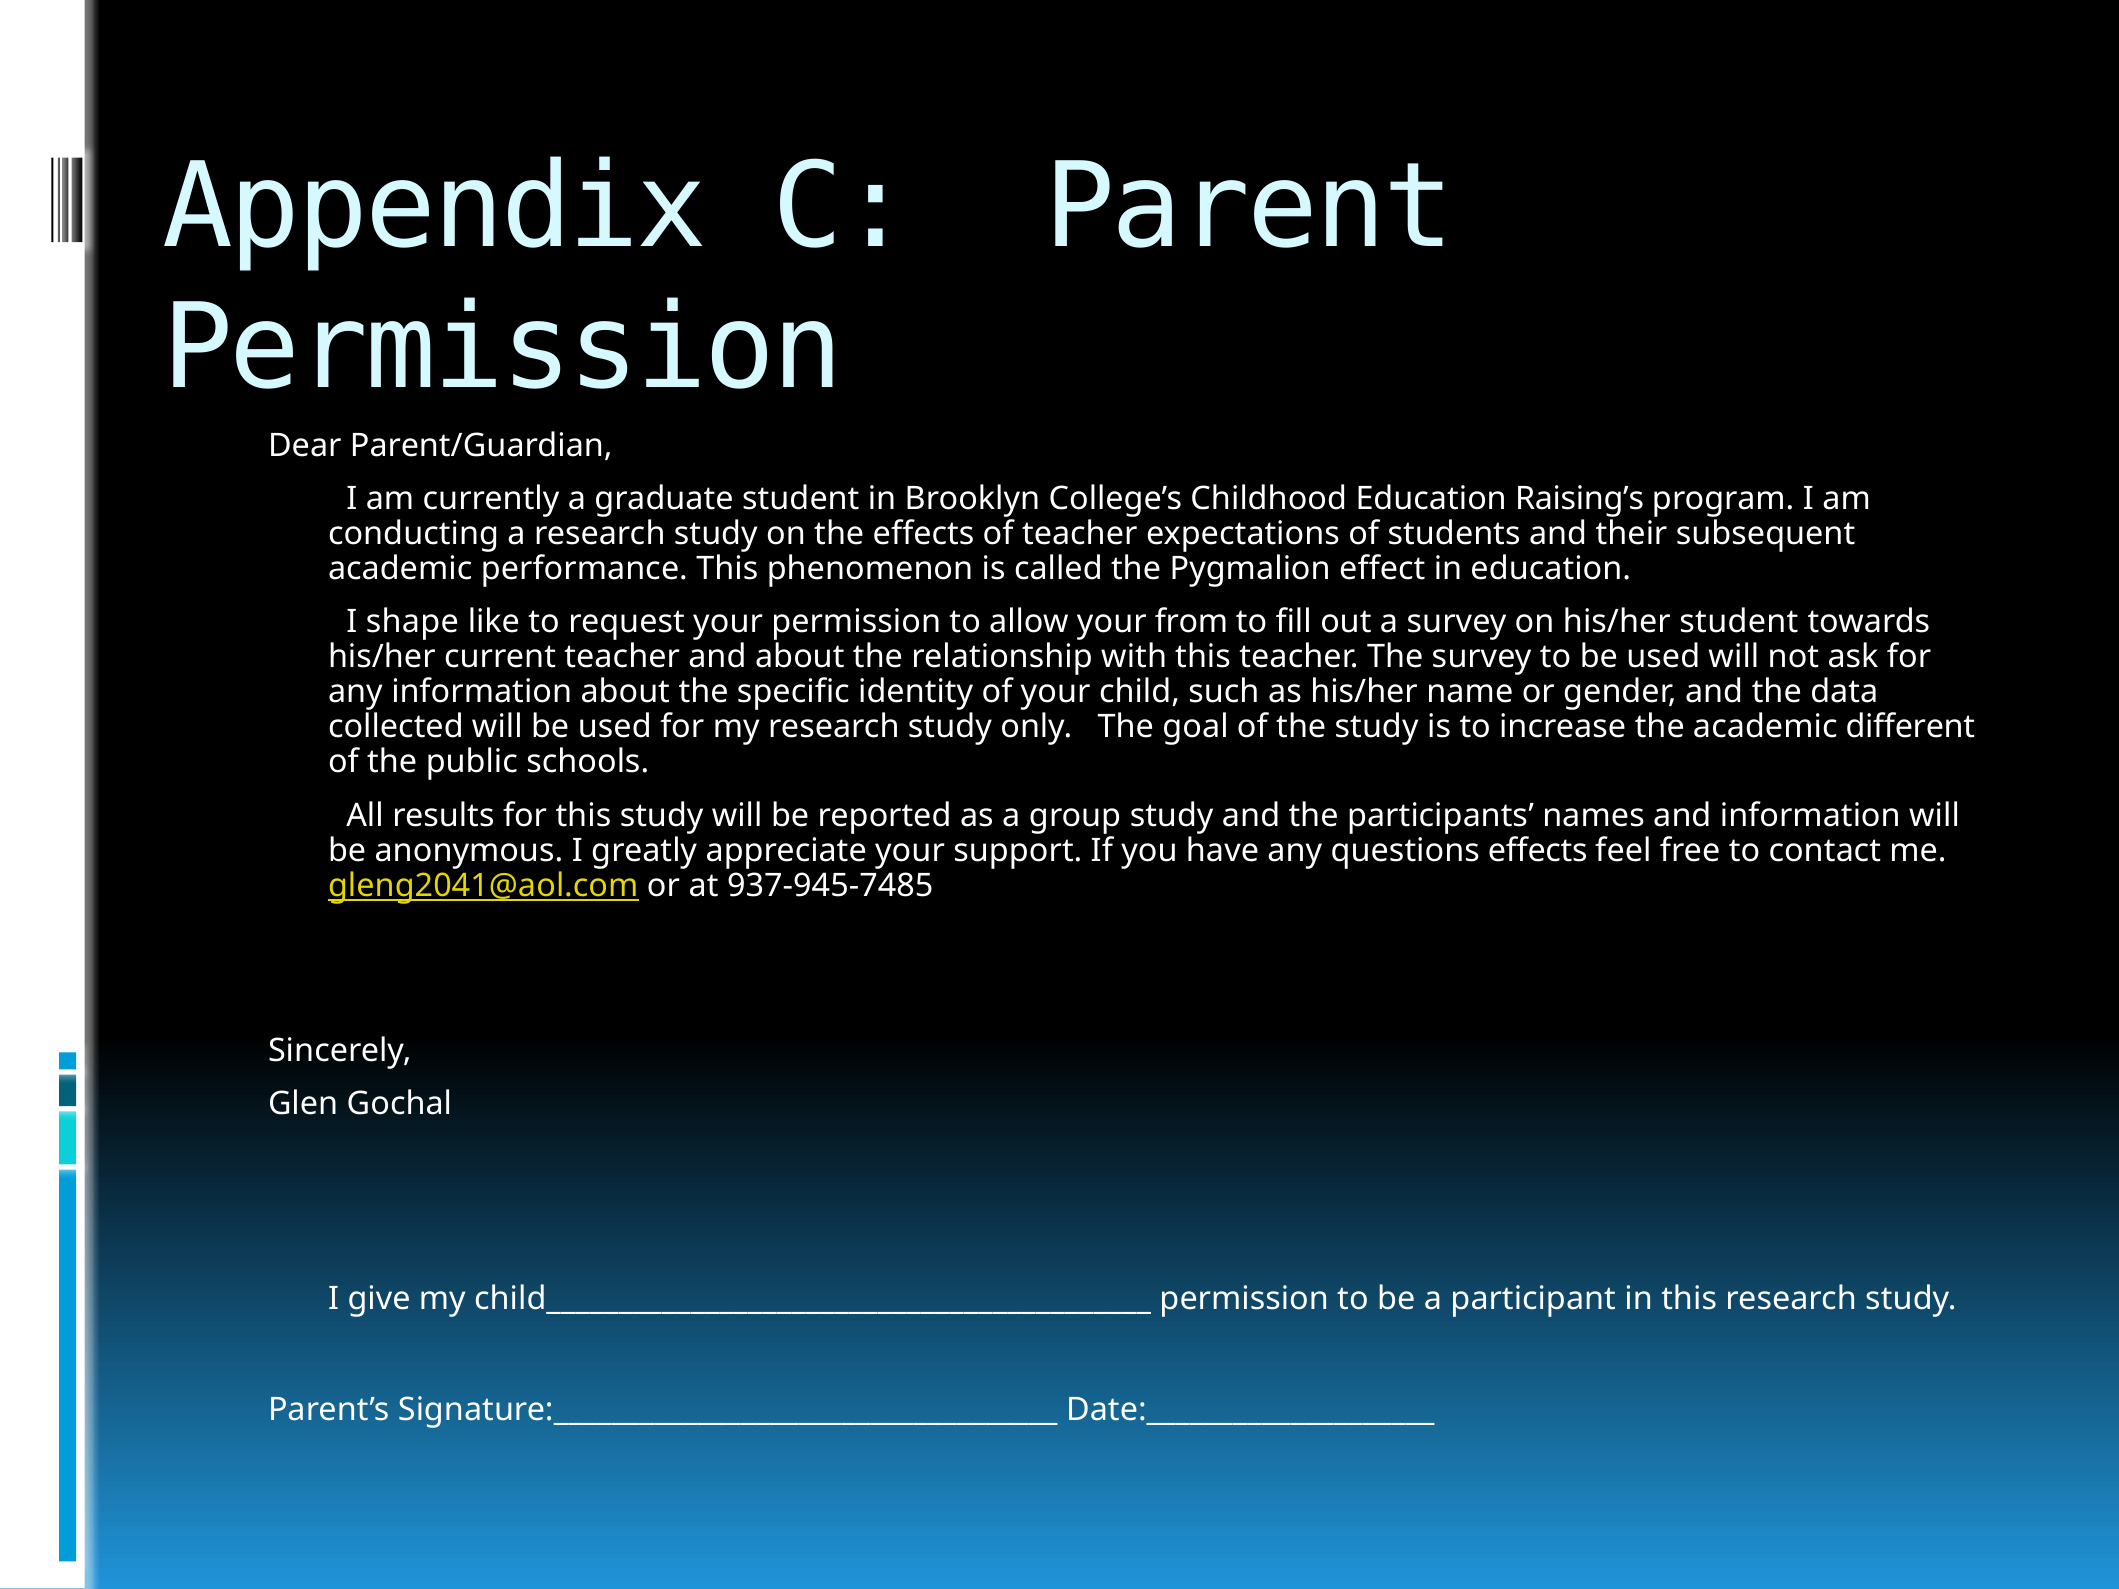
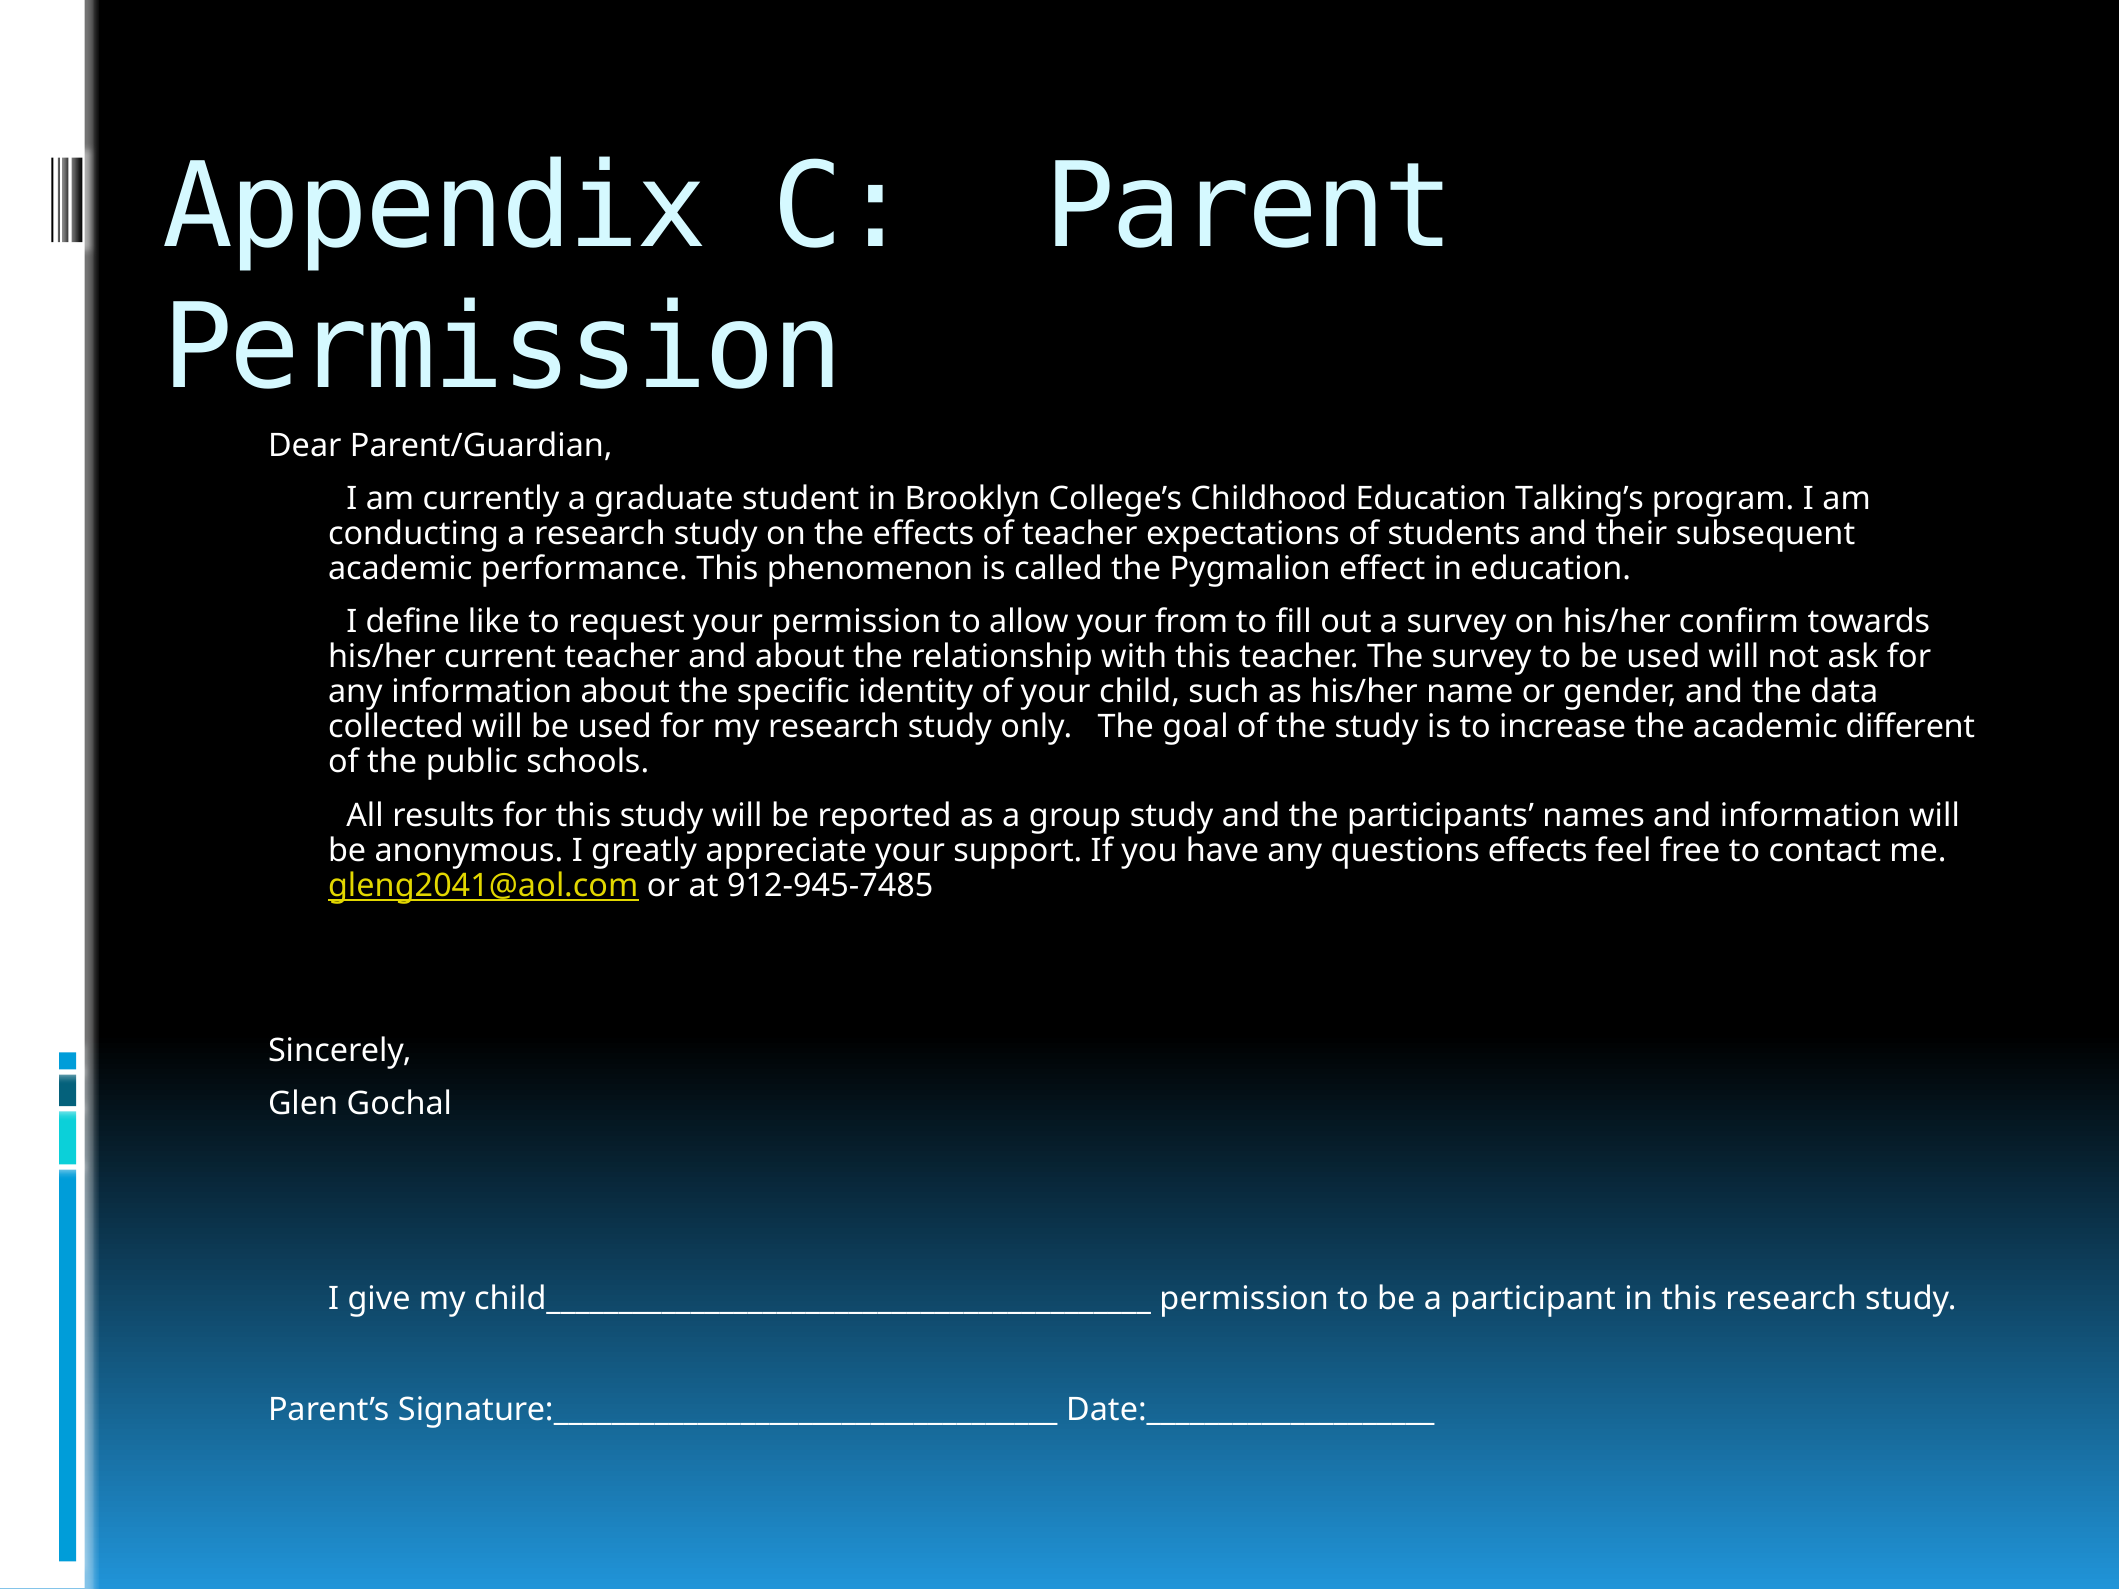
Raising’s: Raising’s -> Talking’s
shape: shape -> define
his/her student: student -> confirm
937-945-7485: 937-945-7485 -> 912-945-7485
